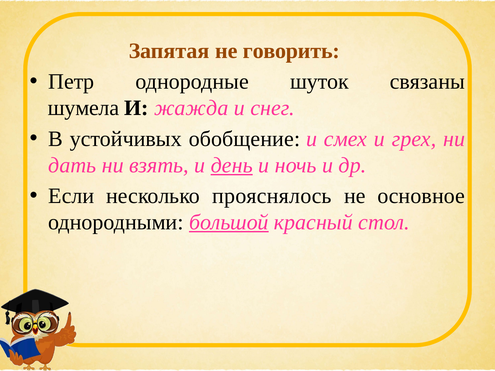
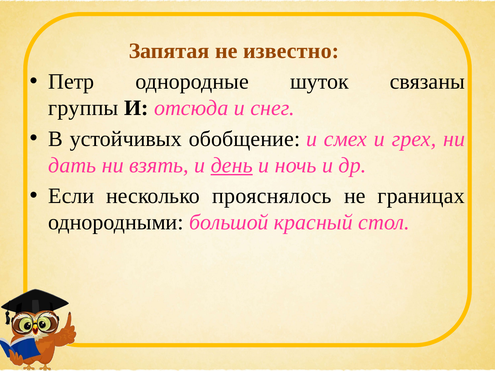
говорить: говорить -> известно
шумела: шумела -> группы
жажда: жажда -> отсюда
основное: основное -> границах
большой underline: present -> none
